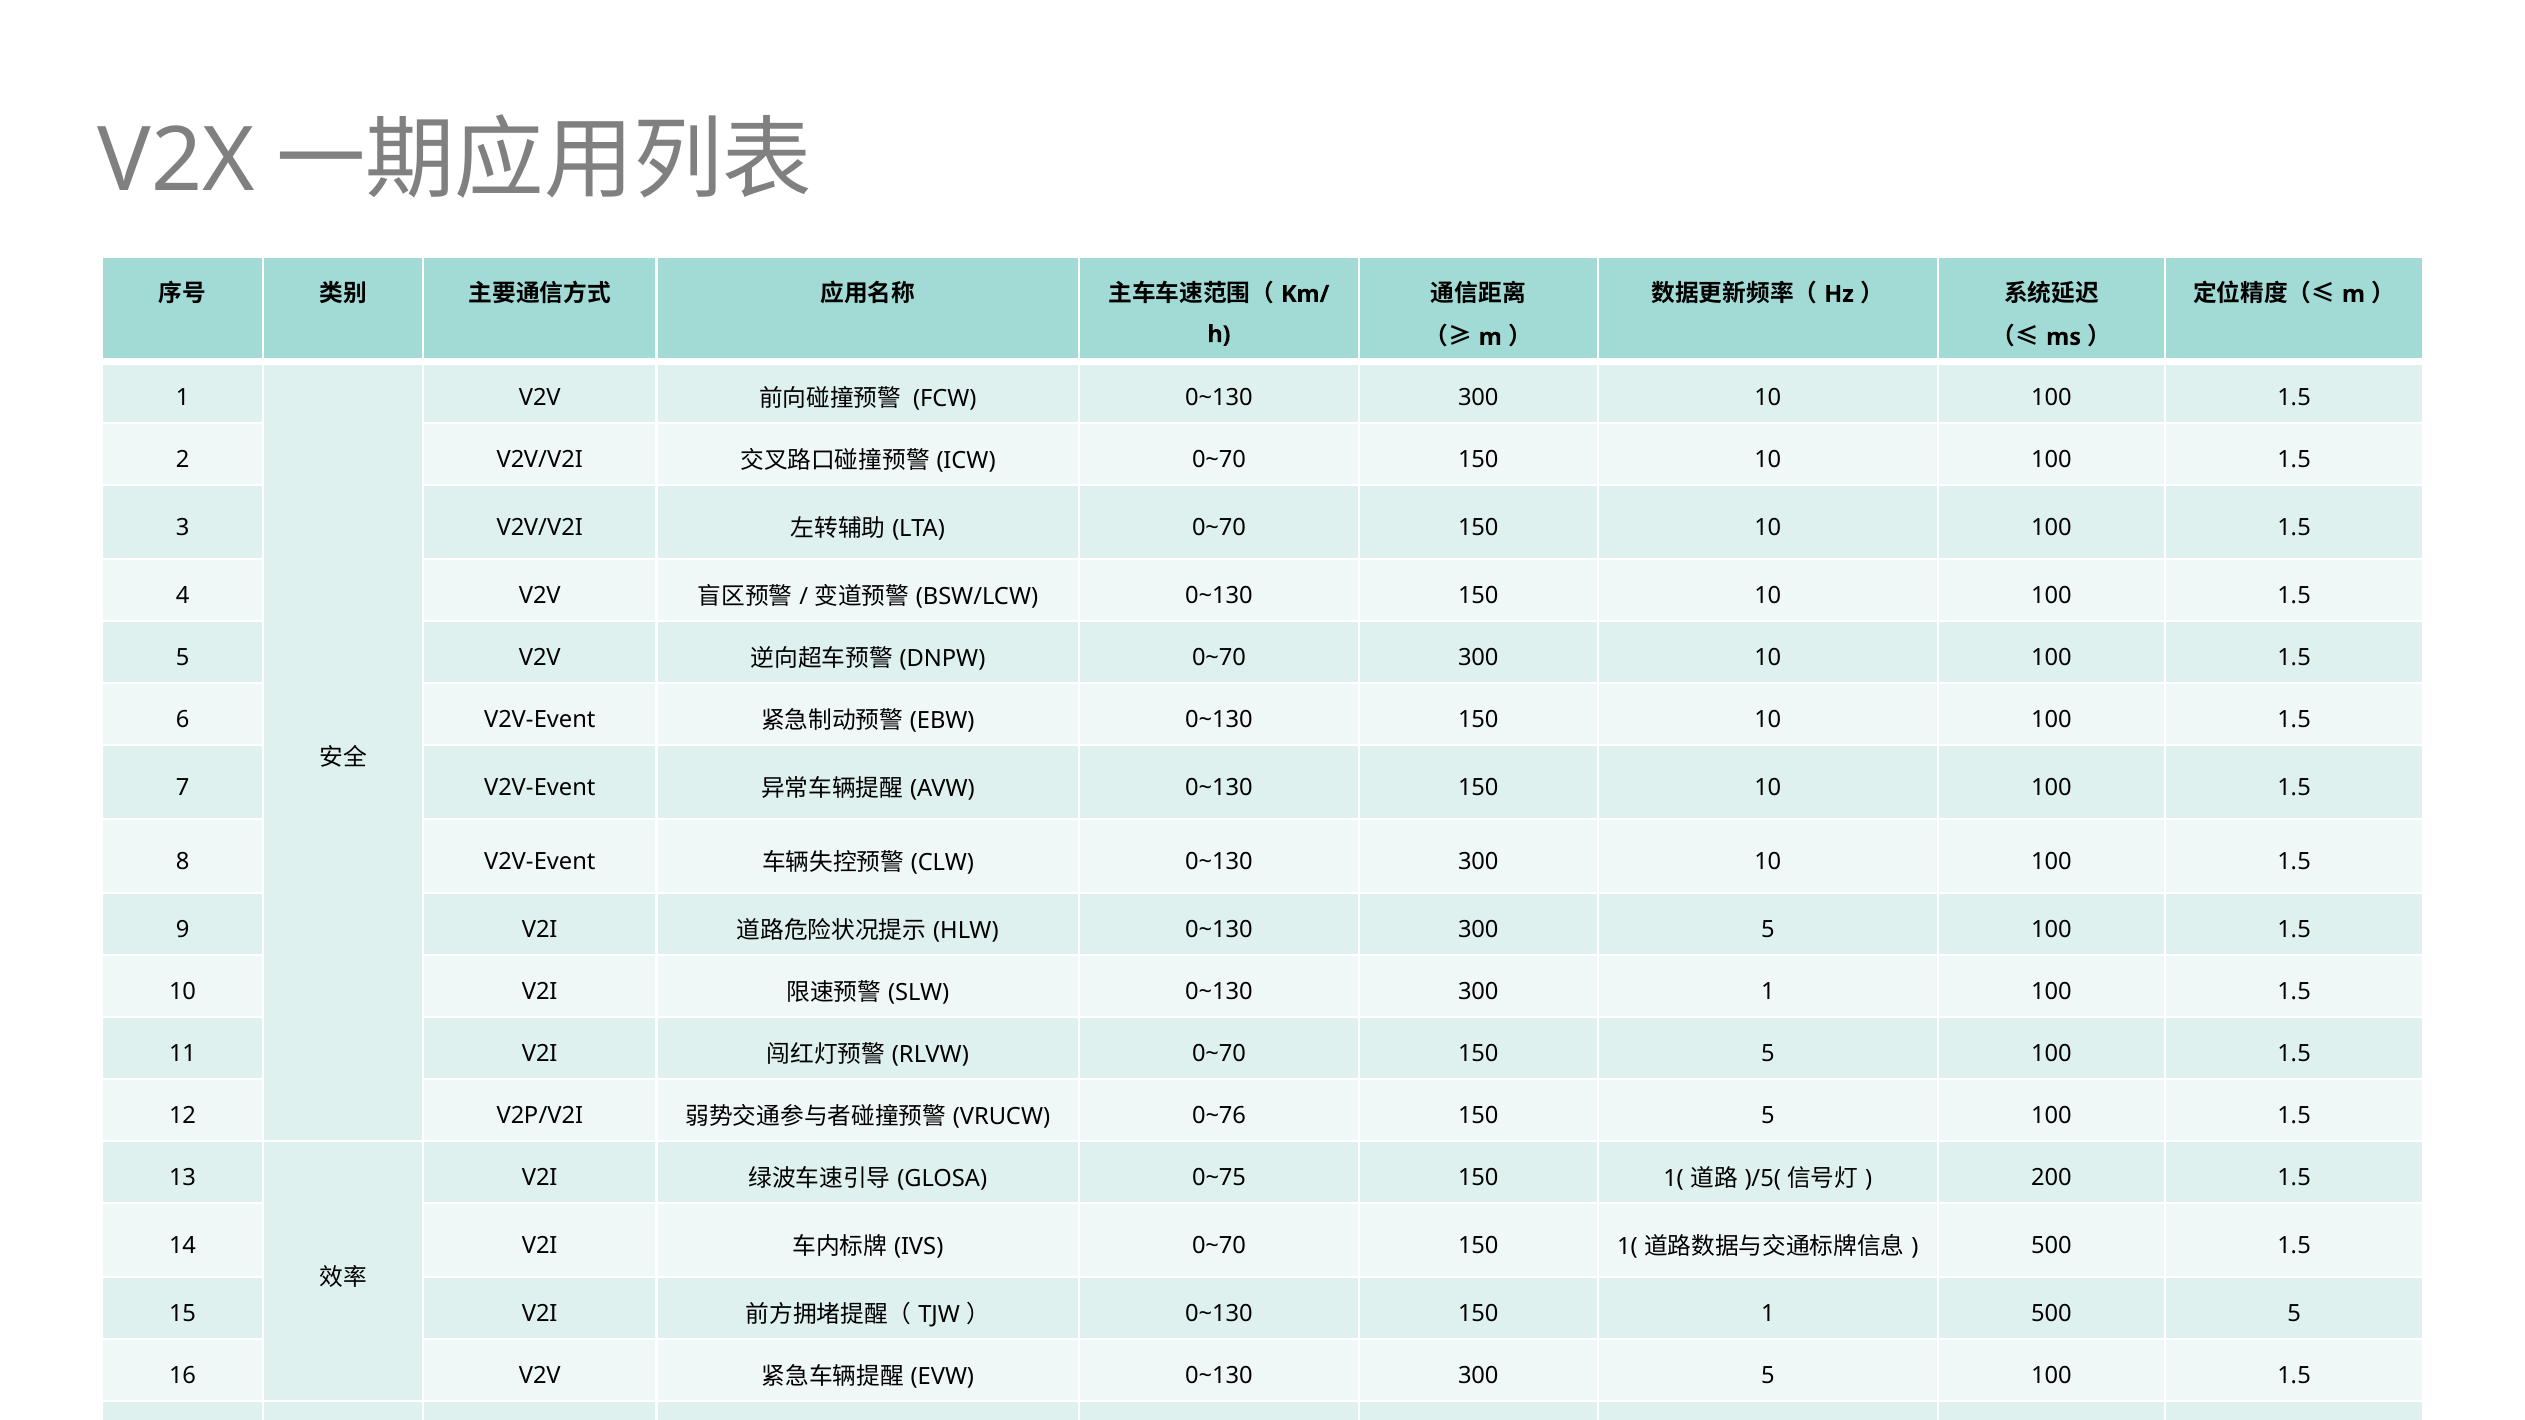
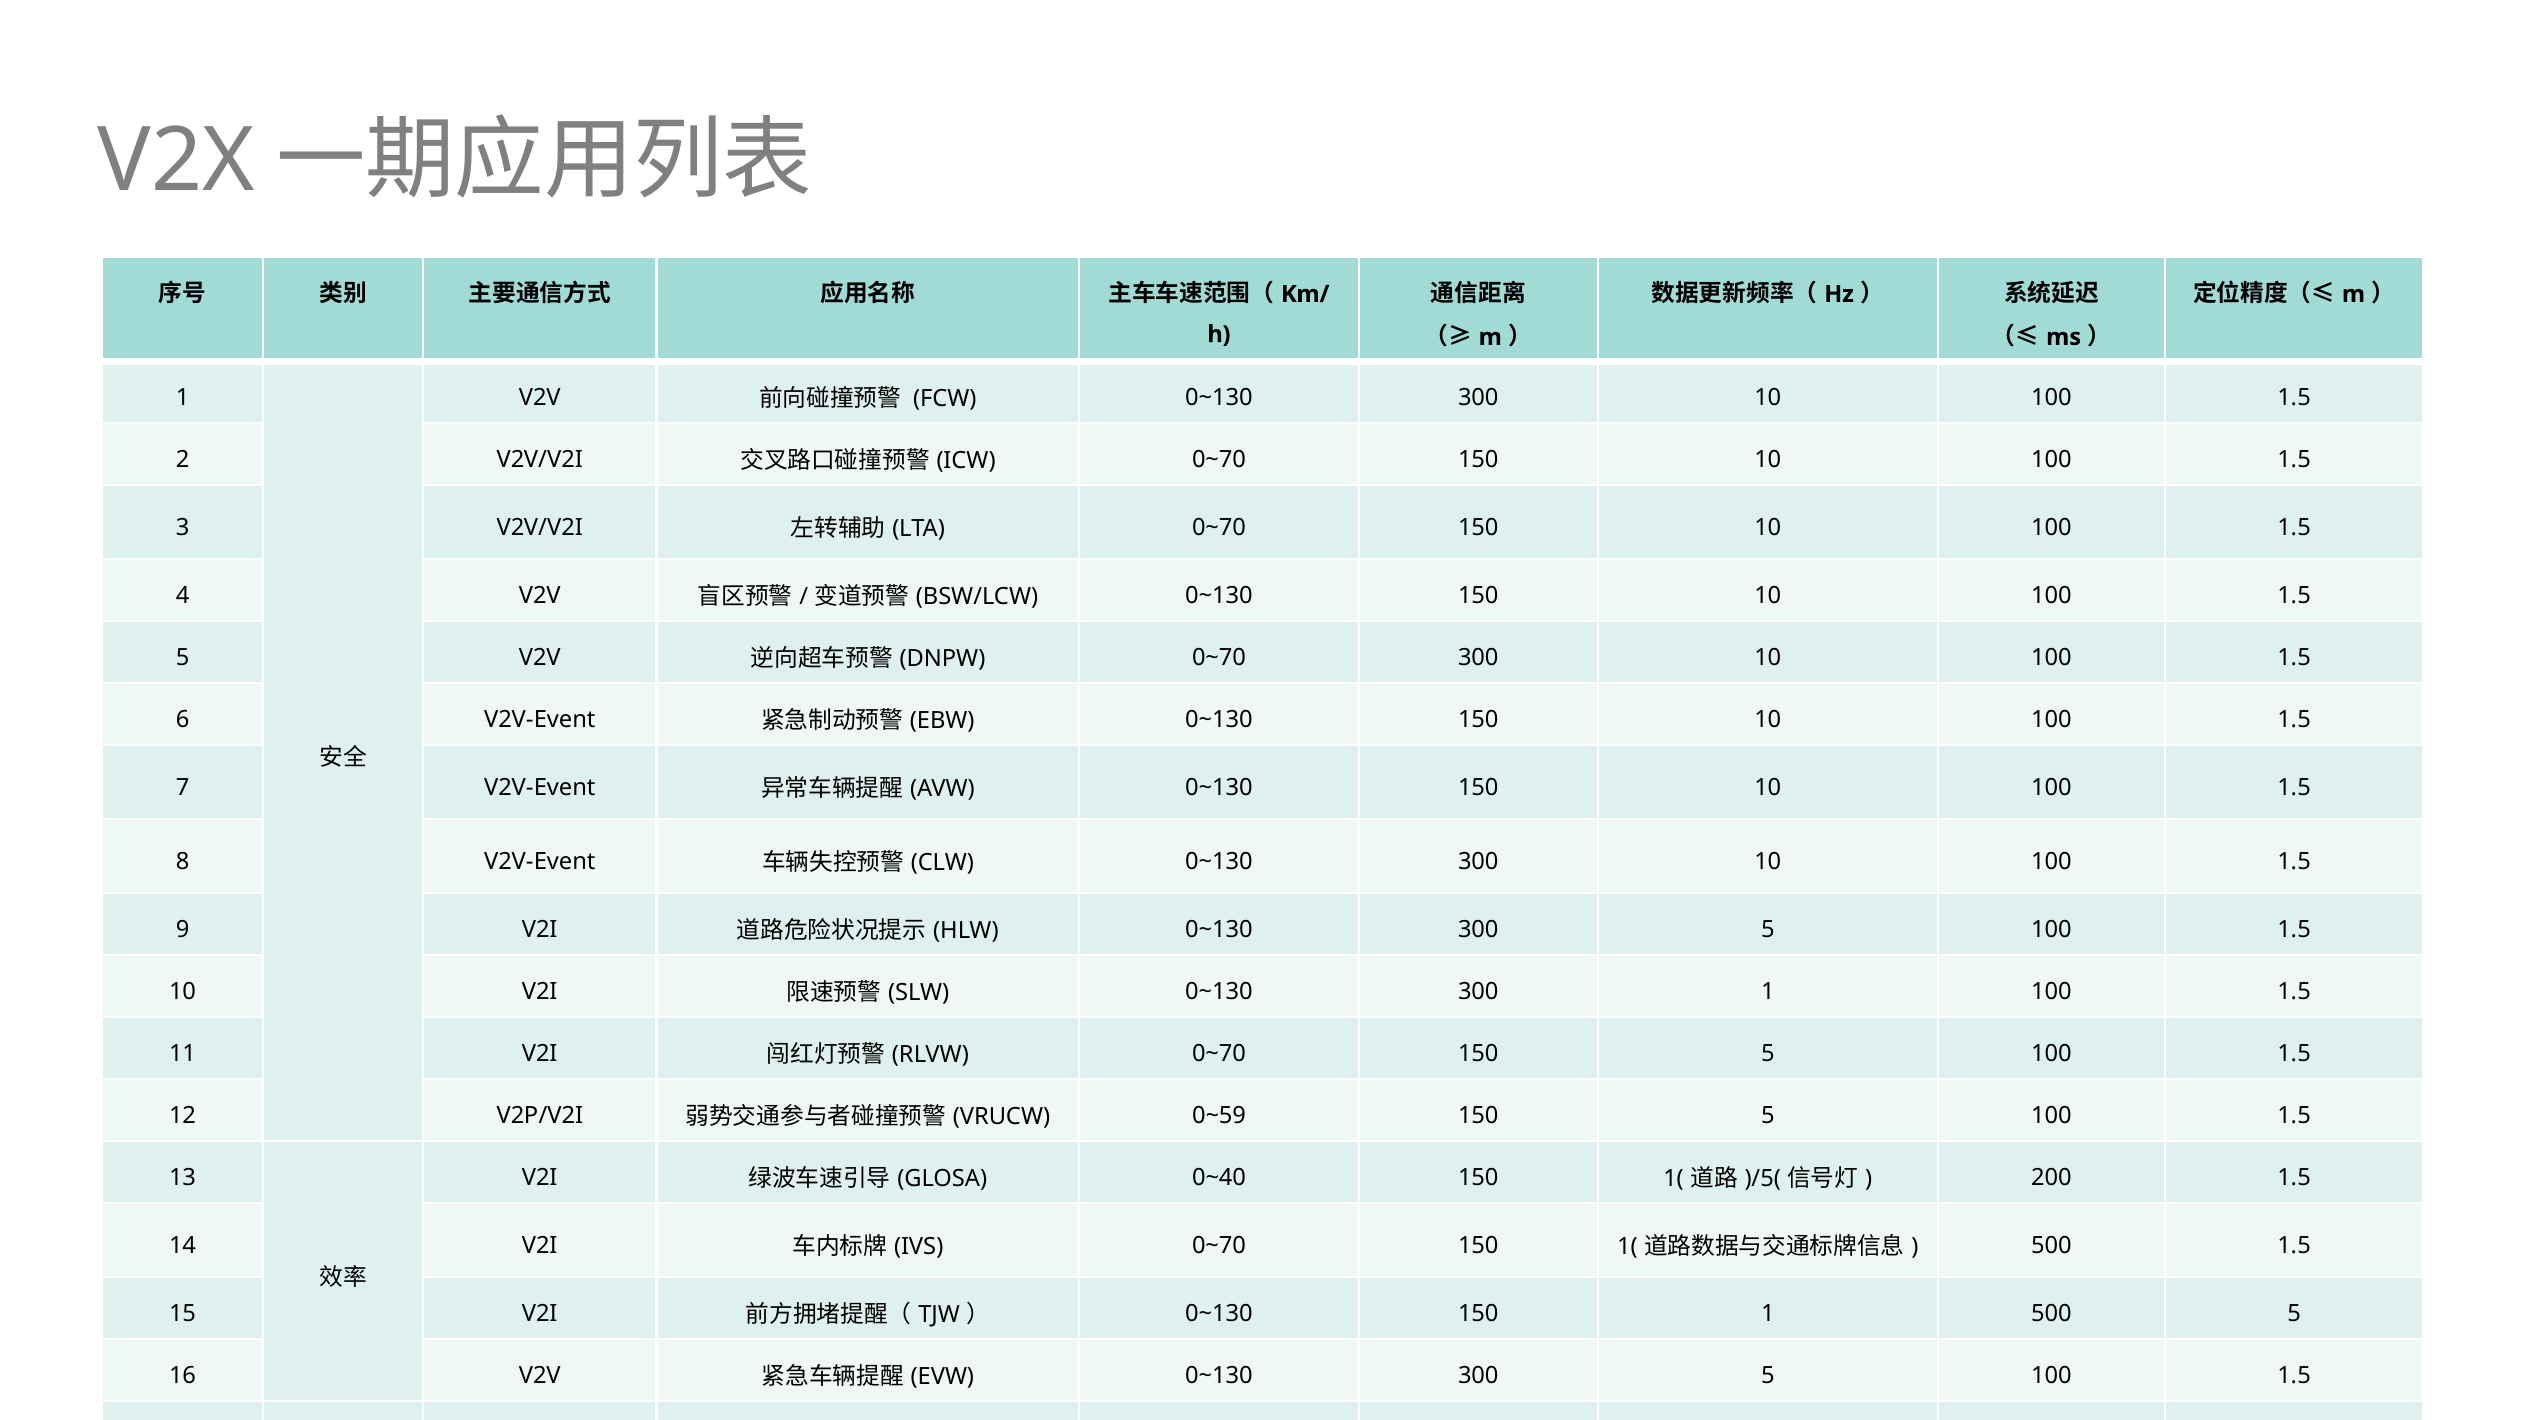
0~76: 0~76 -> 0~59
0~75: 0~75 -> 0~40
